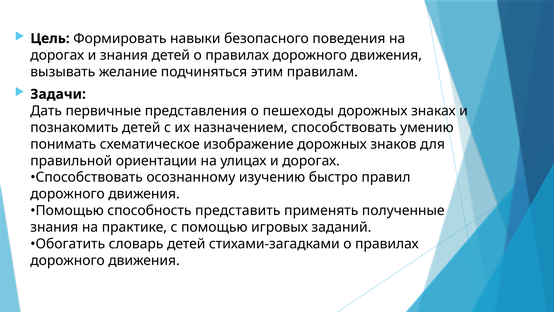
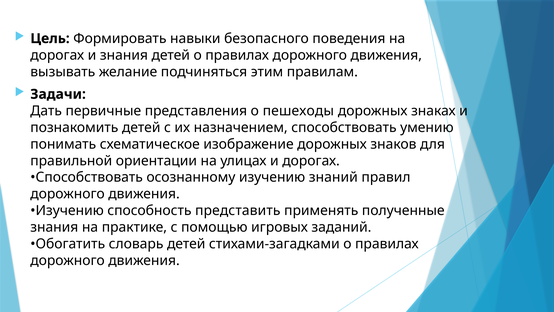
быстро: быстро -> знаний
Помощью at (67, 210): Помощью -> Изучению
